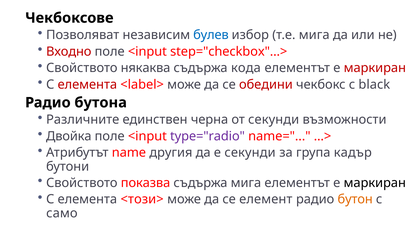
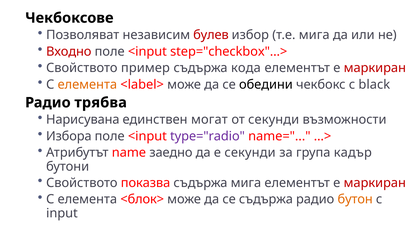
булев colour: blue -> red
някаква: някаква -> пример
елемента at (87, 85) colour: red -> orange
обедини colour: red -> black
бутона: бутона -> трябва
Различните: Различните -> Нарисувана
черна: черна -> могат
Двойка: Двойка -> Избора
другия: другия -> заедно
маркиран at (375, 183) colour: black -> red
<този>: <този> -> <блок>
се елемент: елемент -> съдържа
само: само -> input
